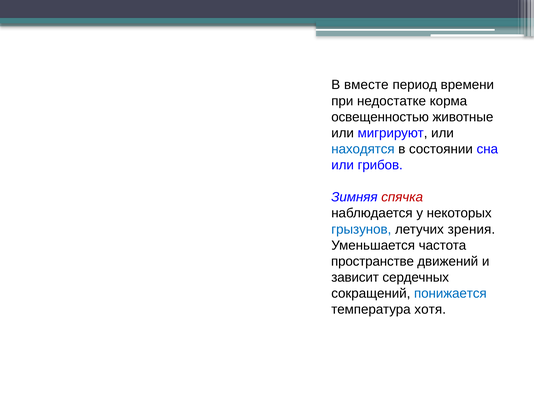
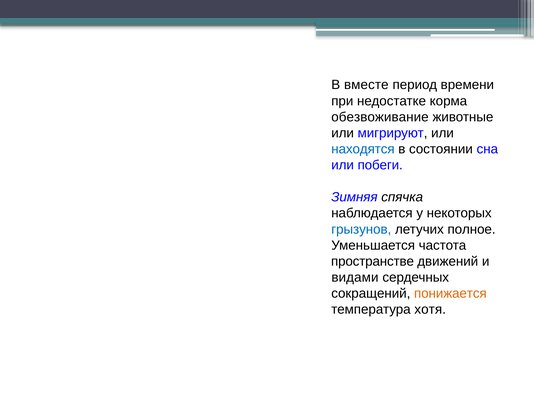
освещенностью: освещенностью -> обезвоживание
грибов: грибов -> побеги
спячка colour: red -> black
зрения: зрения -> полное
зависит: зависит -> видами
понижается colour: blue -> orange
